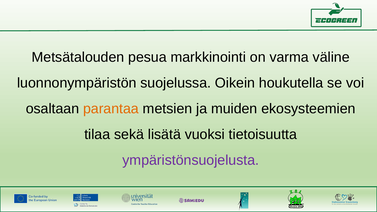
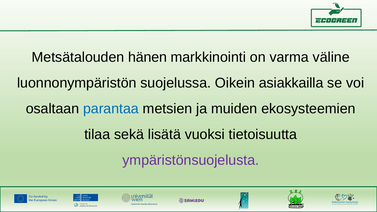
pesua: pesua -> hänen
houkutella: houkutella -> asiakkailla
parantaa colour: orange -> blue
